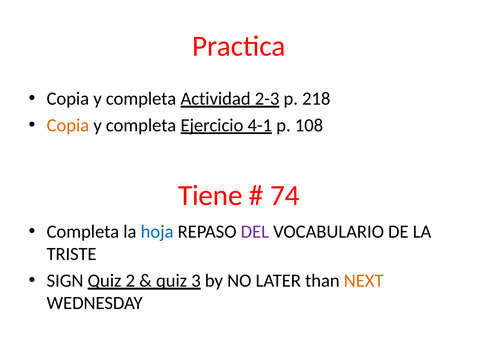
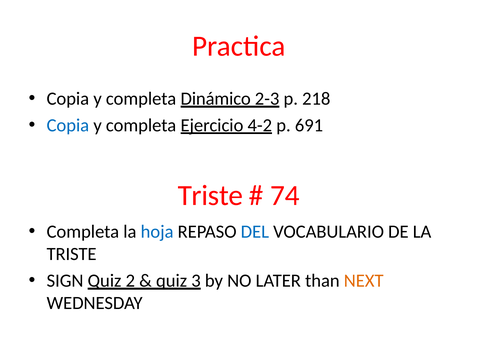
Actividad: Actividad -> Dinámico
Copia at (68, 125) colour: orange -> blue
4-1: 4-1 -> 4-2
108: 108 -> 691
Tiene at (210, 195): Tiene -> Triste
DEL colour: purple -> blue
